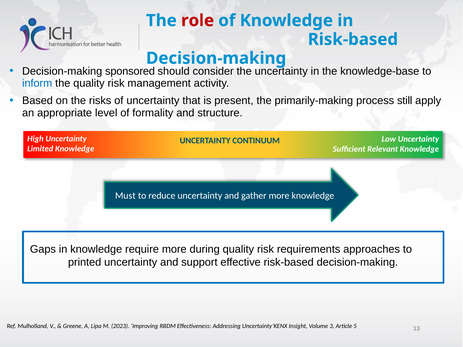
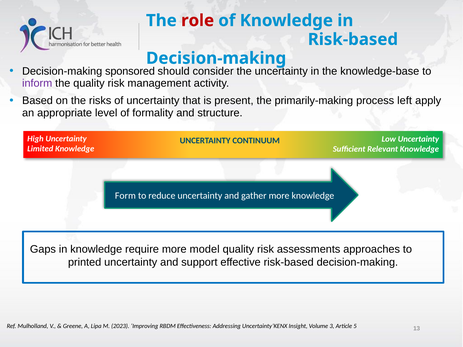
inform colour: blue -> purple
still: still -> left
Must: Must -> Form
during: during -> model
requirements: requirements -> assessments
